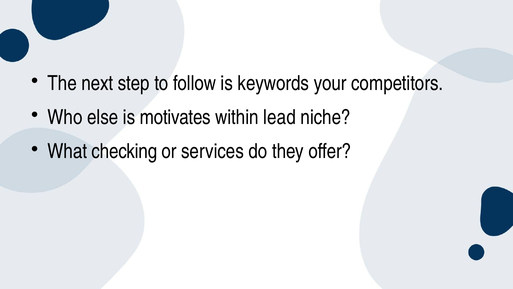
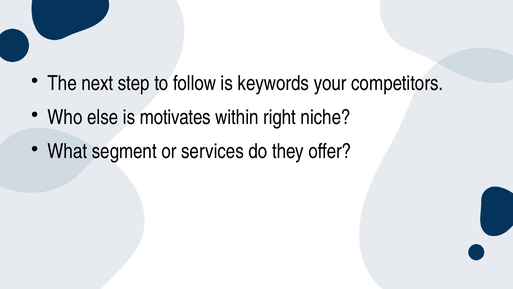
lead: lead -> right
checking: checking -> segment
